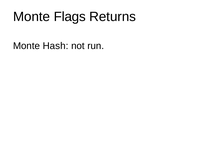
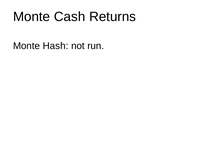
Flags: Flags -> Cash
